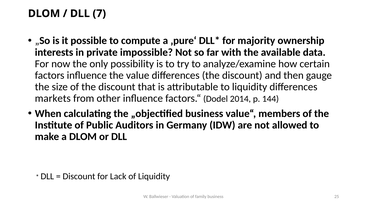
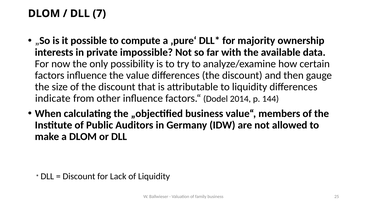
markets: markets -> indicate
